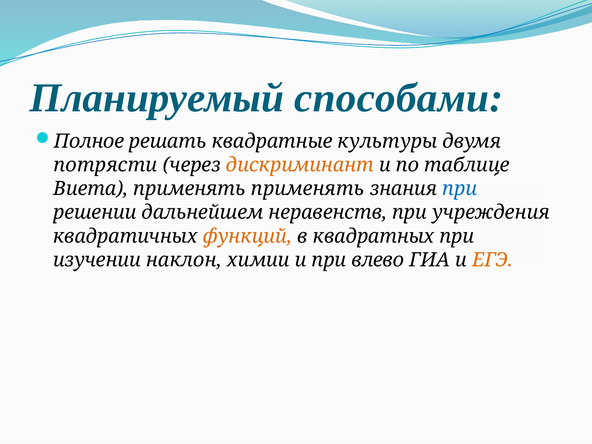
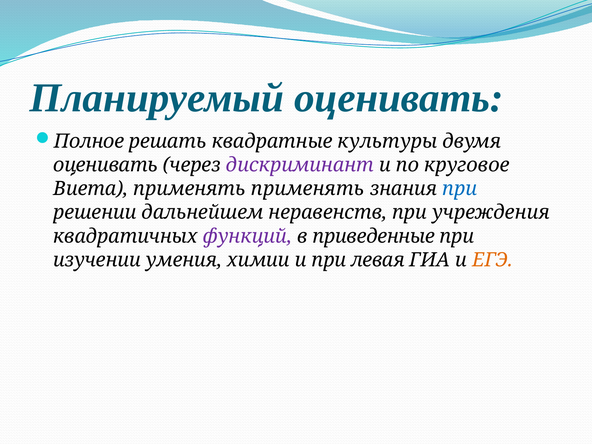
Планируемый способами: способами -> оценивать
потрясти at (105, 165): потрясти -> оценивать
дискриминант colour: orange -> purple
таблице: таблице -> круговое
функций colour: orange -> purple
квадратных: квадратных -> приведенные
наклон: наклон -> умения
влево: влево -> левая
